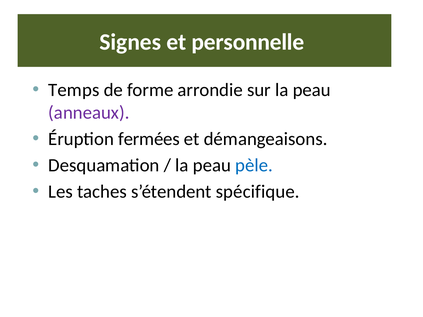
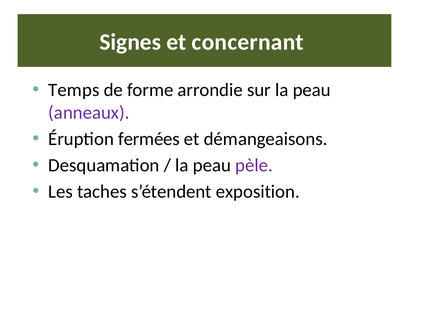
personnelle: personnelle -> concernant
pèle colour: blue -> purple
spécifique: spécifique -> exposition
